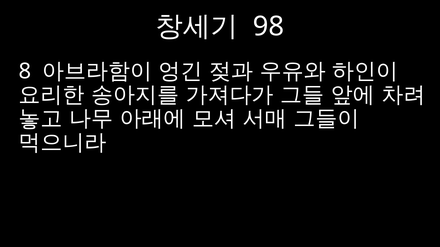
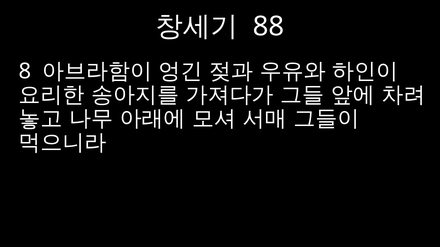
98: 98 -> 88
